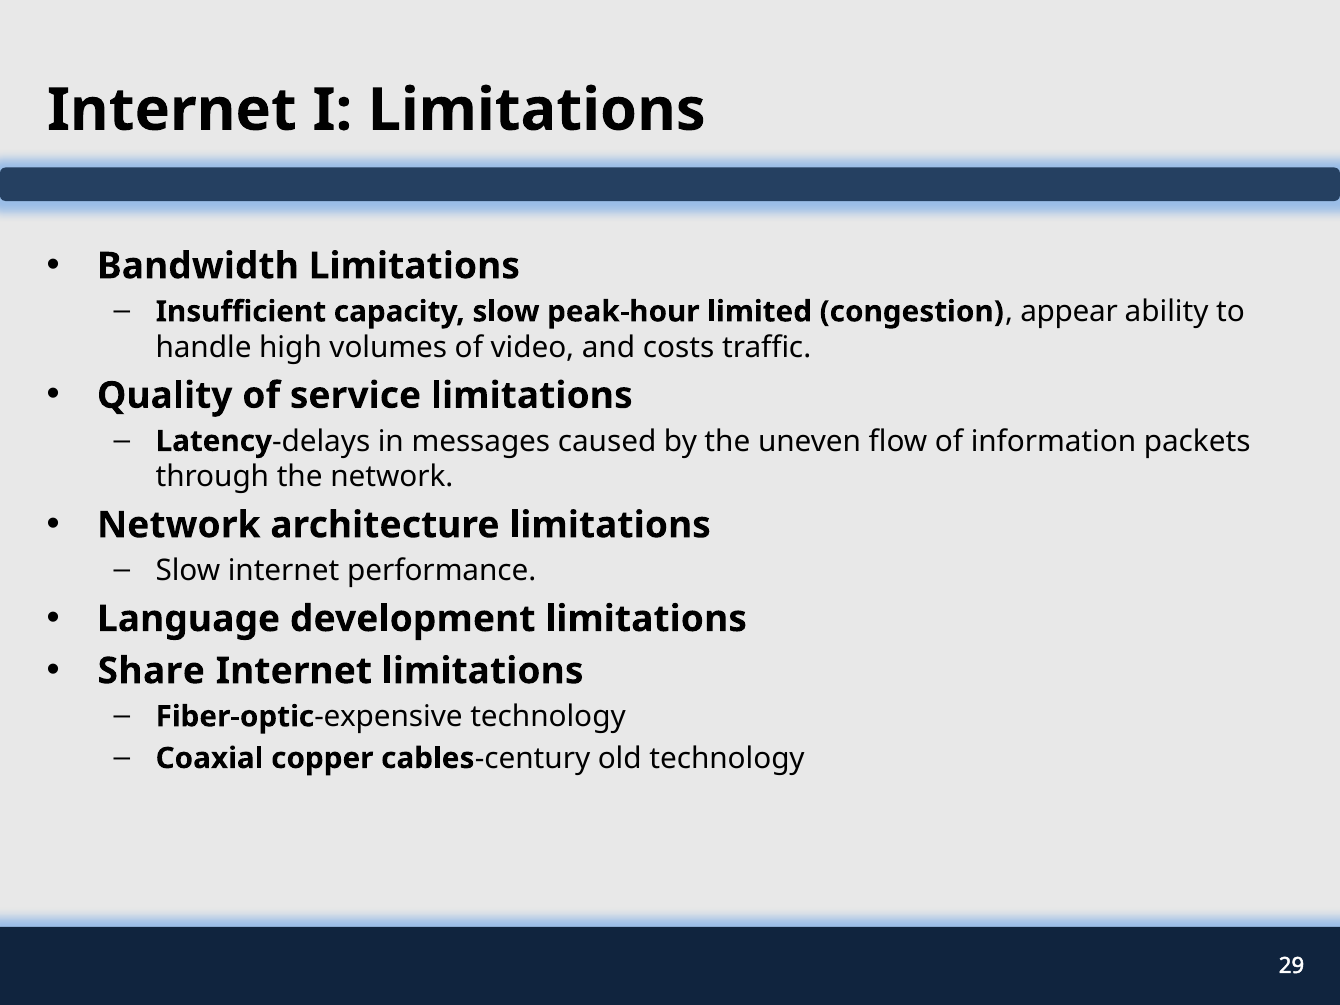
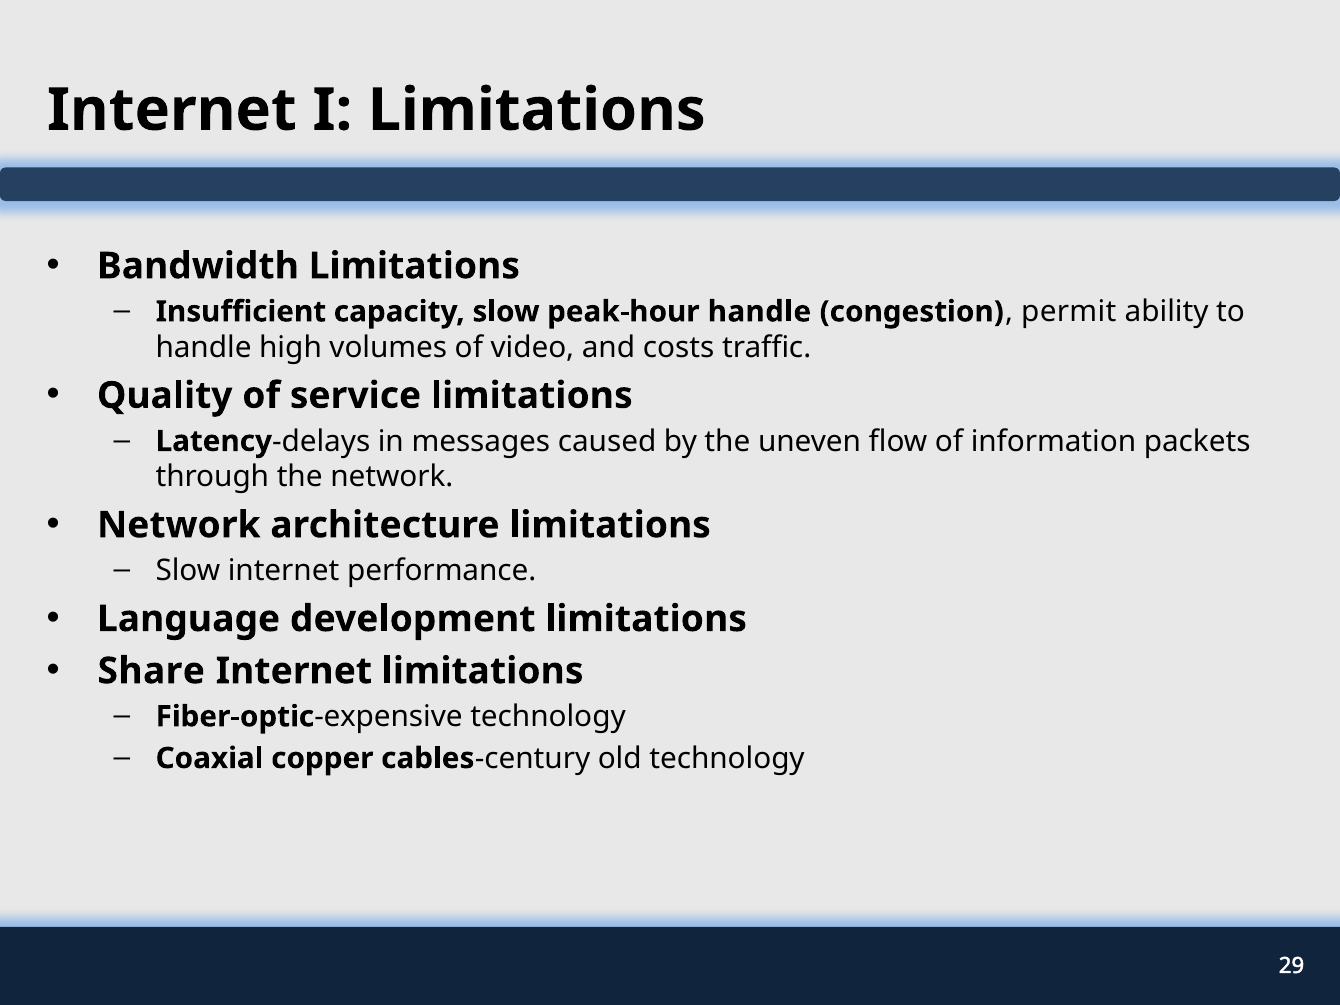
peak-hour limited: limited -> handle
appear: appear -> permit
